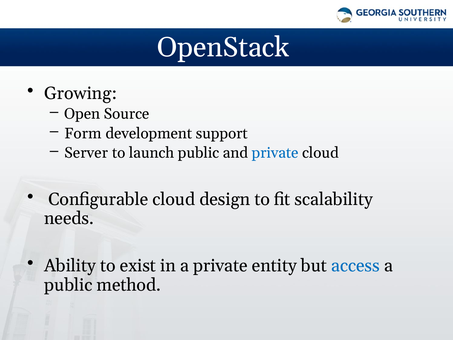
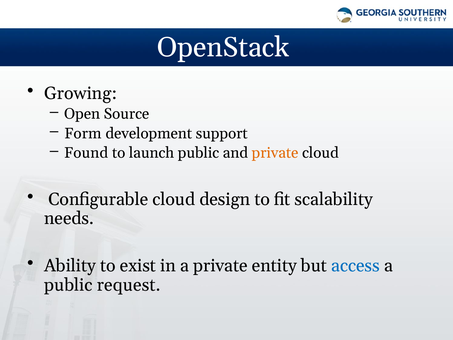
Server: Server -> Found
private at (275, 153) colour: blue -> orange
method: method -> request
